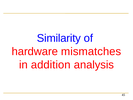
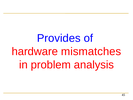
Similarity: Similarity -> Provides
addition: addition -> problem
